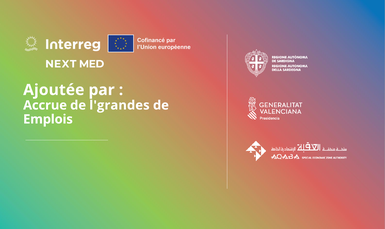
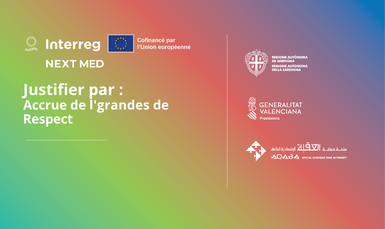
Ajoutée: Ajoutée -> Justifier
Emplois: Emplois -> Respect
